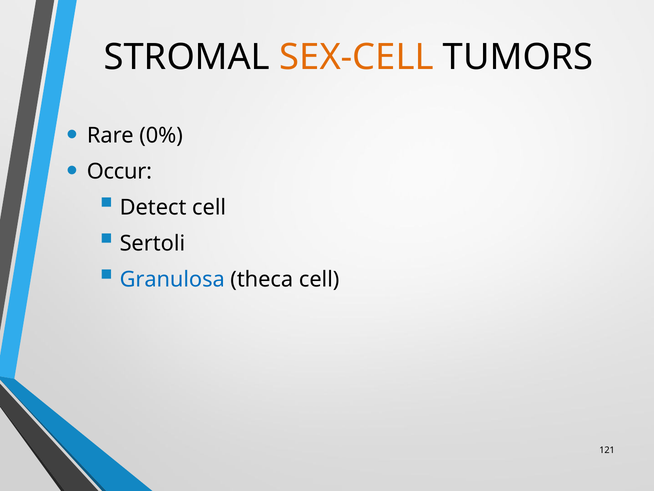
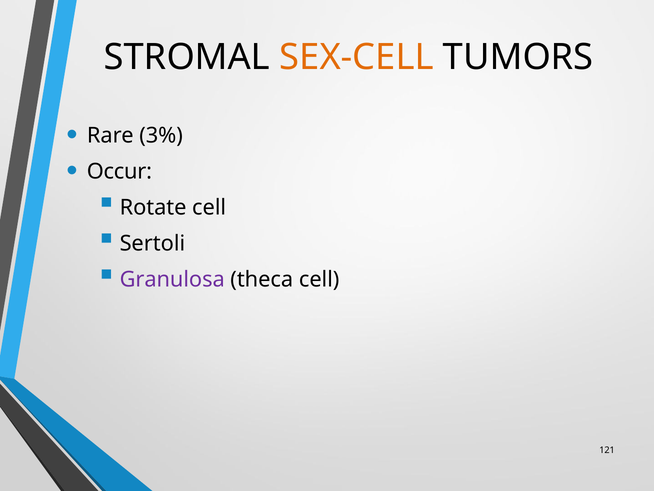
0%: 0% -> 3%
Detect: Detect -> Rotate
Granulosa colour: blue -> purple
